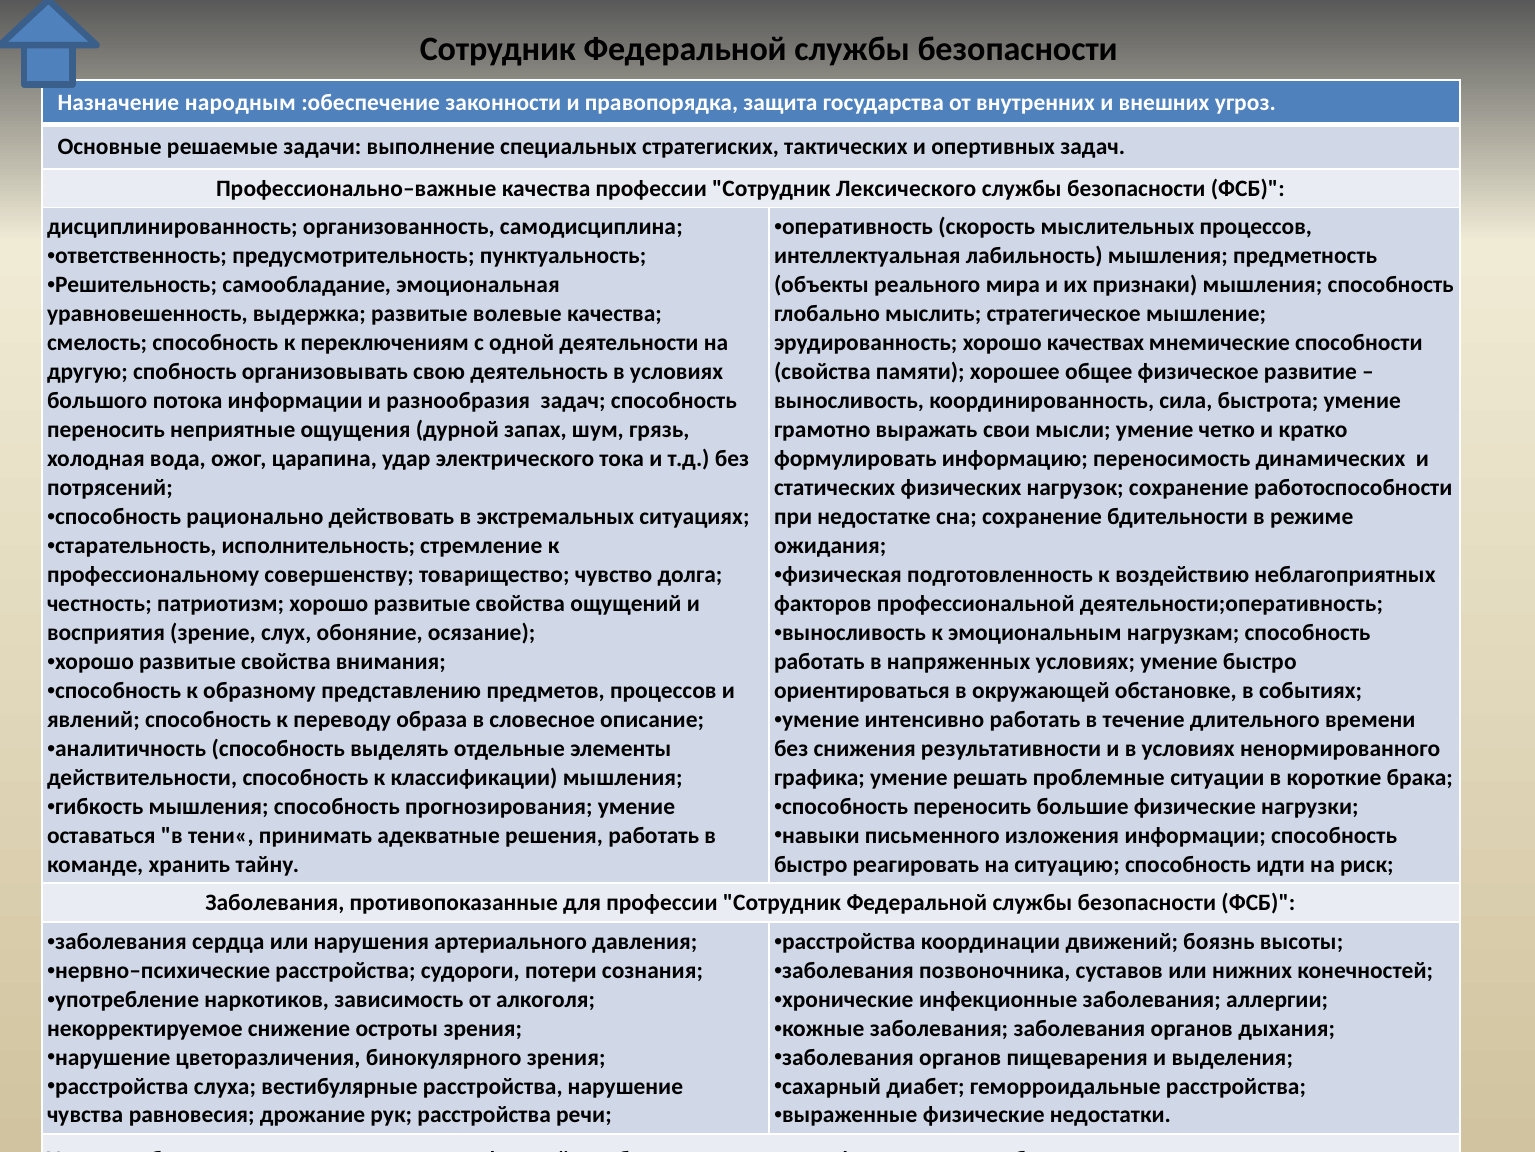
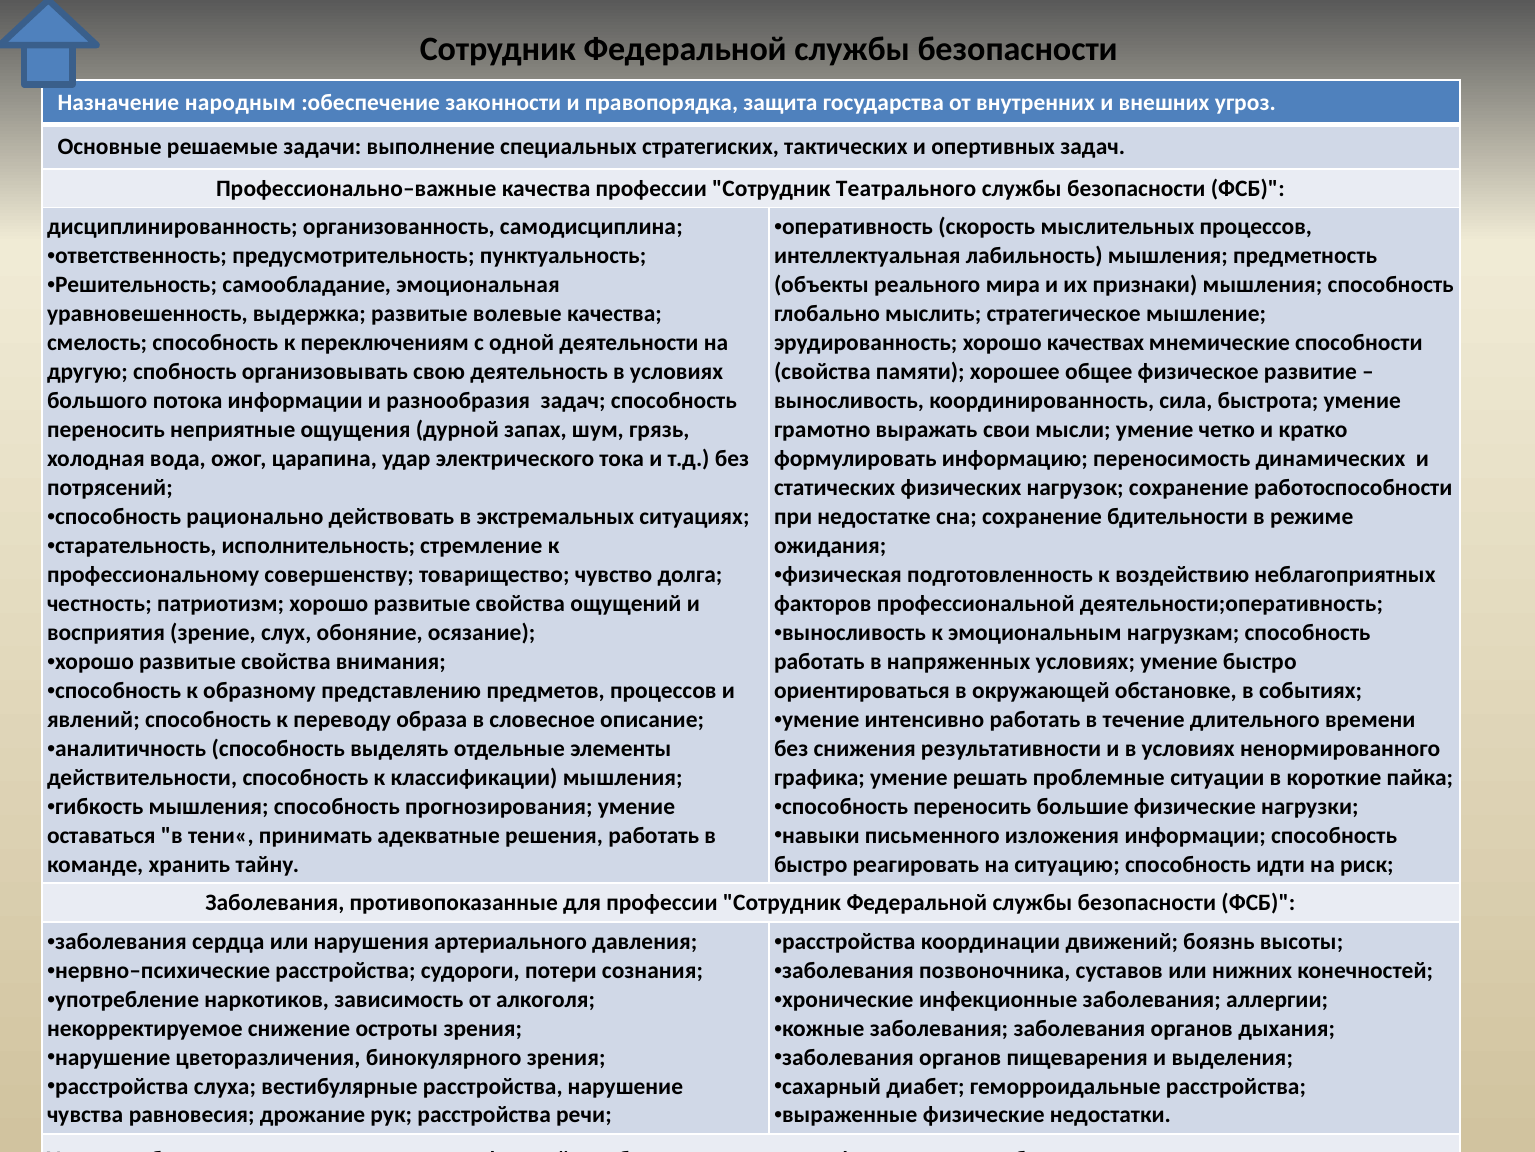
Лексического: Лексического -> Театрального
брака: брака -> пайка
